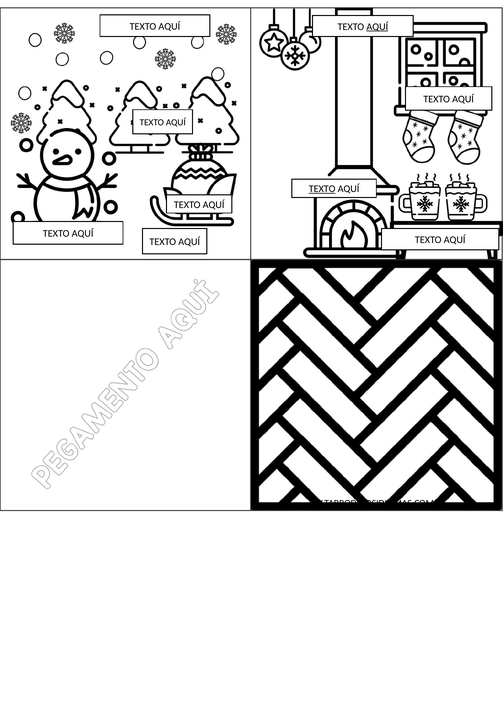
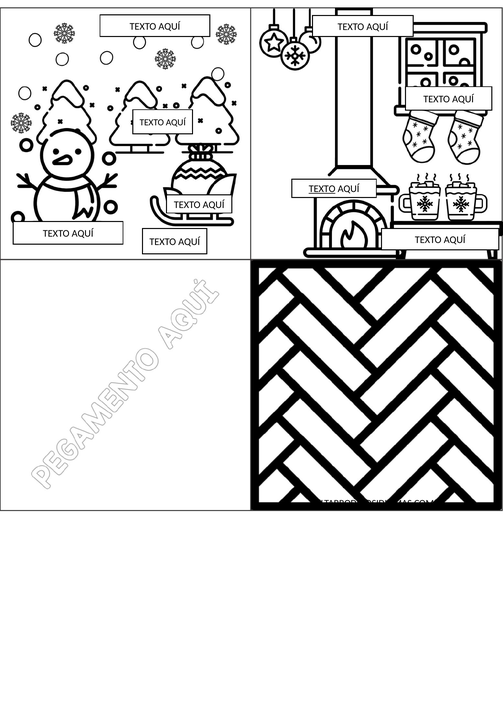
AQUÍ at (377, 27) underline: present -> none
